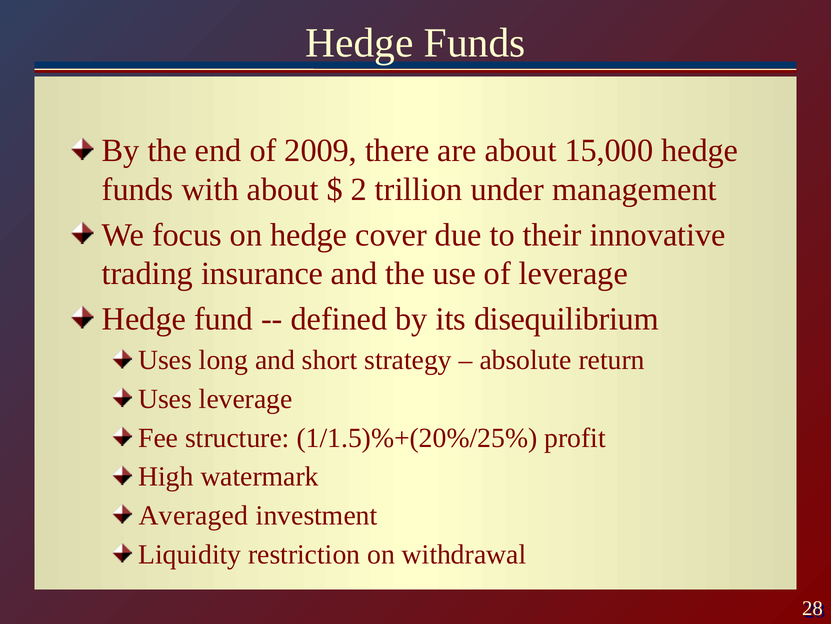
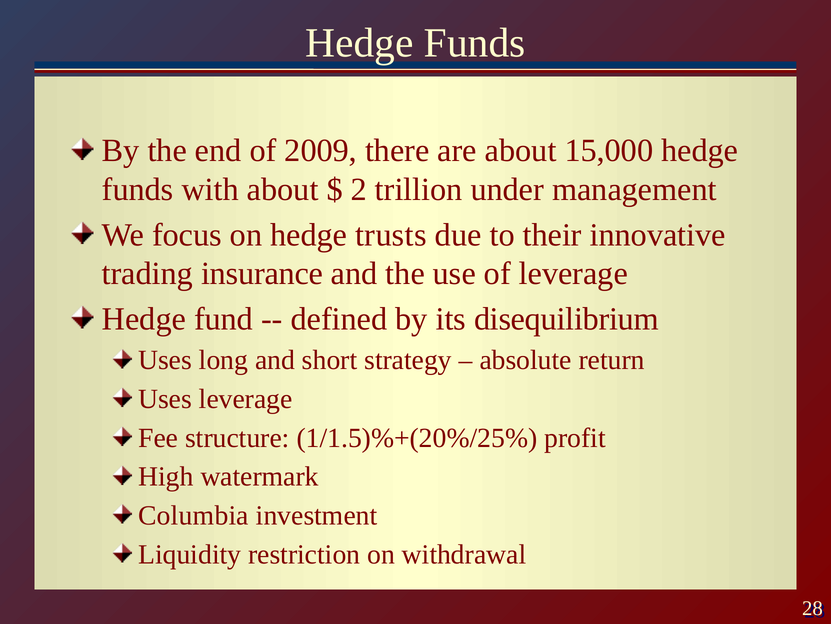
cover: cover -> trusts
Averaged: Averaged -> Columbia
